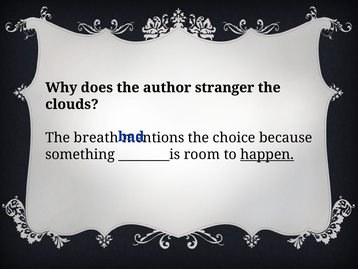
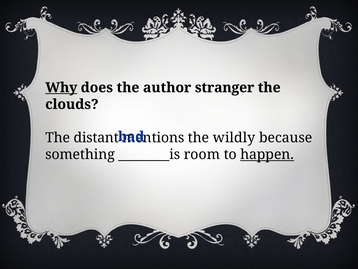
Why underline: none -> present
breath: breath -> distant
choice: choice -> wildly
